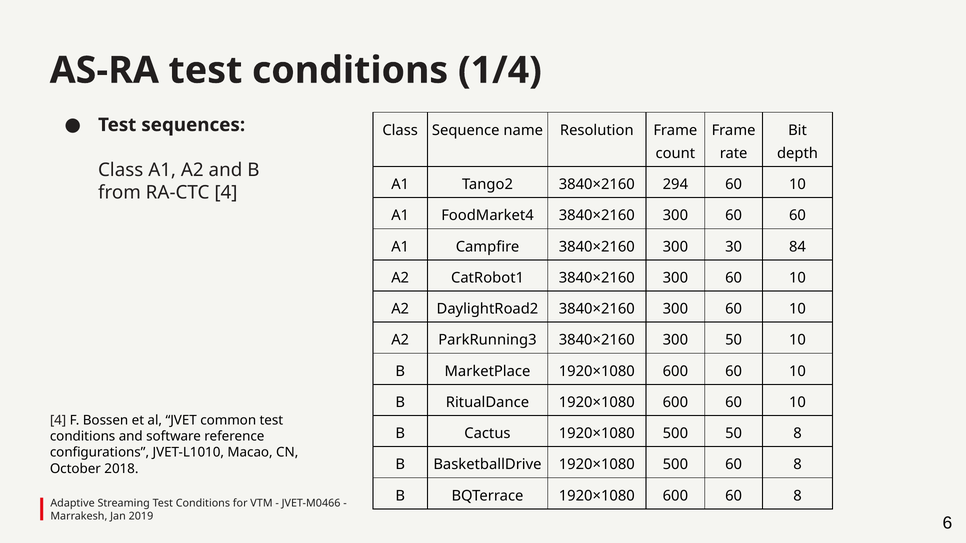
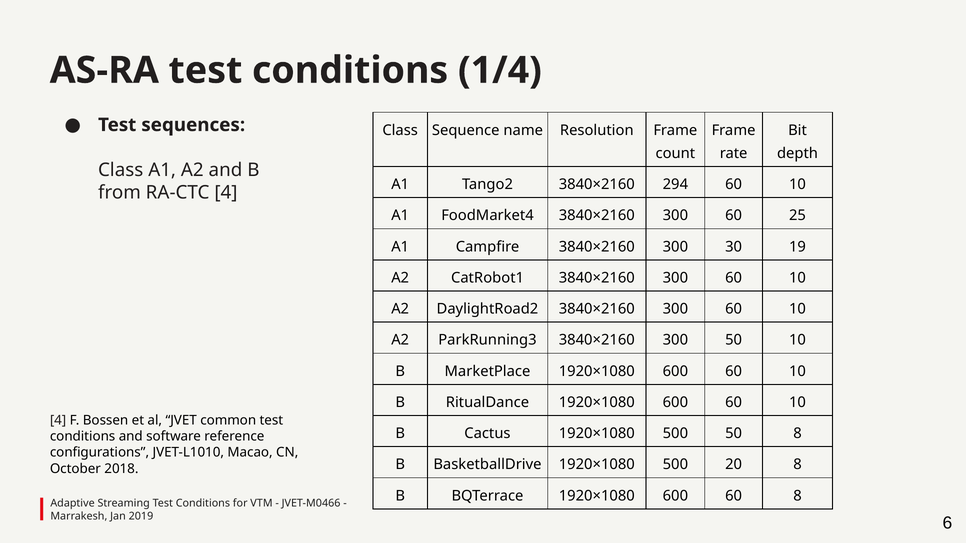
60 60: 60 -> 25
84: 84 -> 19
500 60: 60 -> 20
